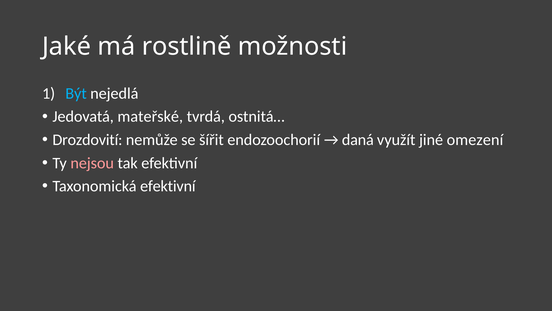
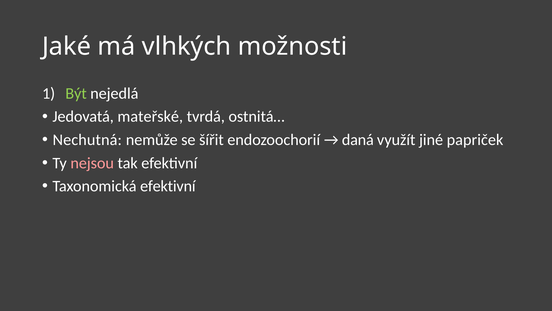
rostlině: rostlině -> vlhkých
Být colour: light blue -> light green
Drozdovití: Drozdovití -> Nechutná
omezení: omezení -> papriček
